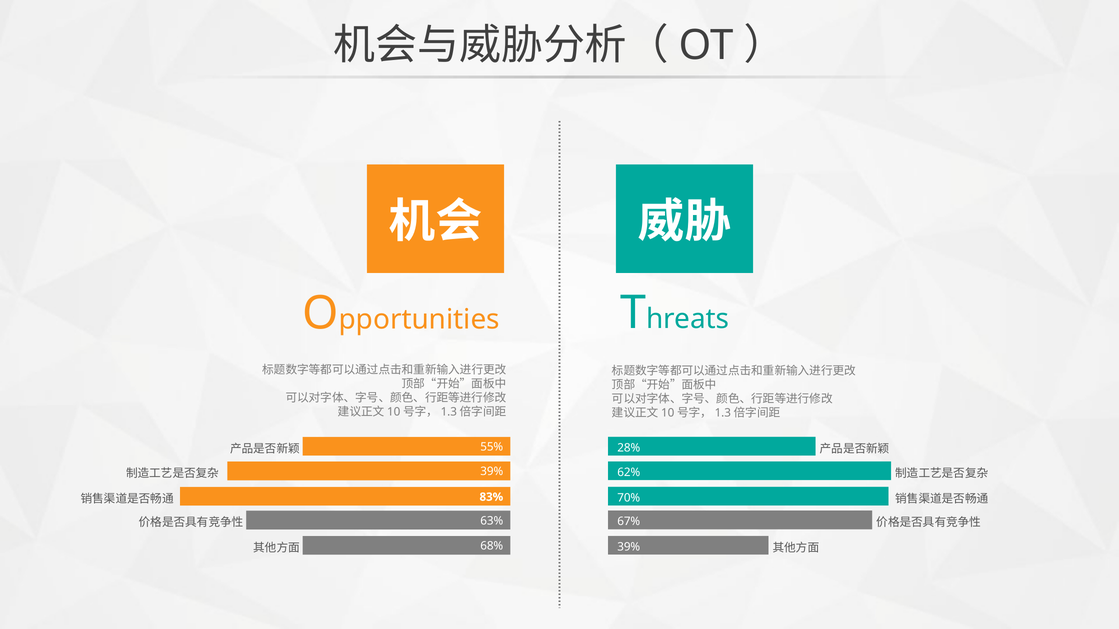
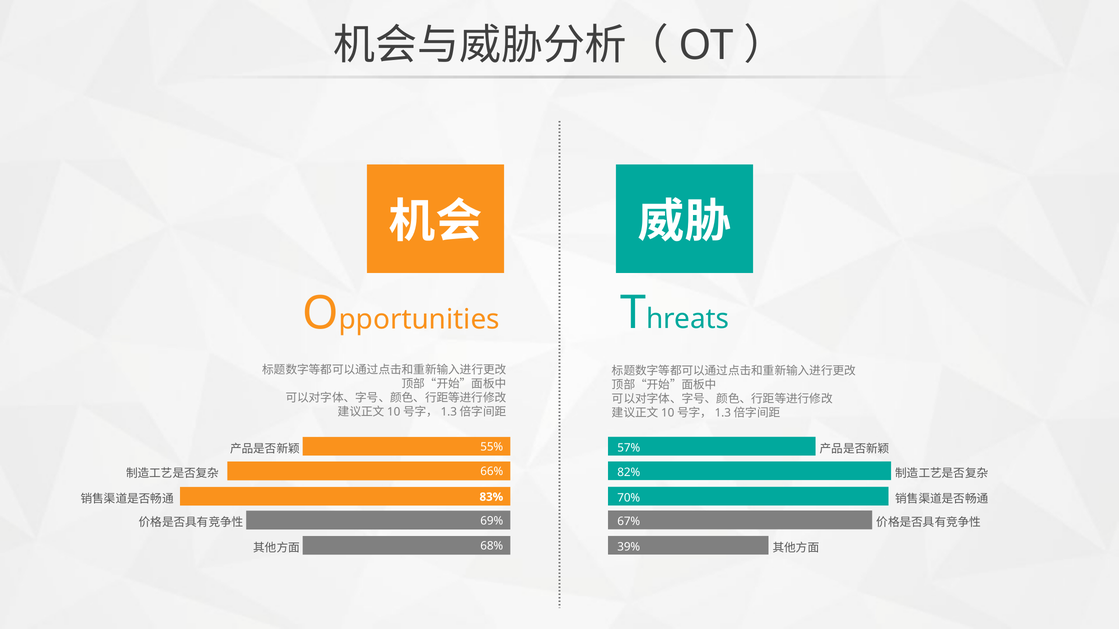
28%: 28% -> 57%
39% at (492, 472): 39% -> 66%
62%: 62% -> 82%
63%: 63% -> 69%
